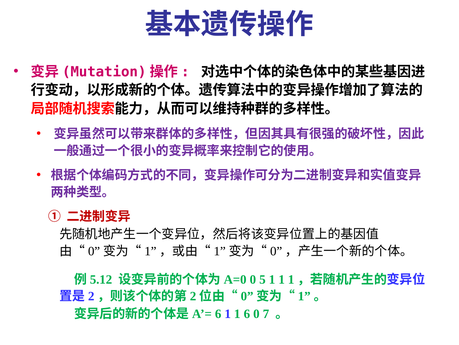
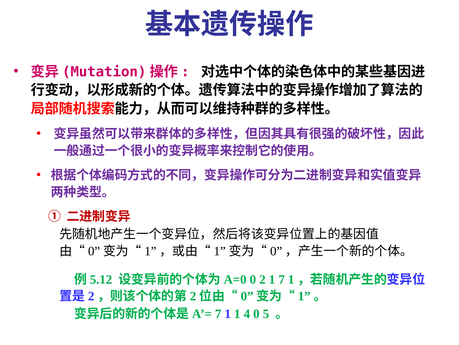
5: 5 -> 2
1 at (282, 279): 1 -> 7
6 at (218, 313): 6 -> 7
1 6: 6 -> 4
7: 7 -> 5
